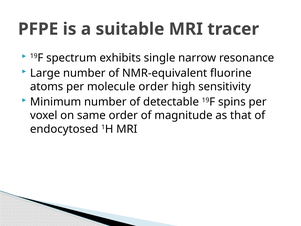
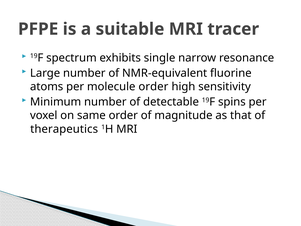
endocytosed: endocytosed -> therapeutics
